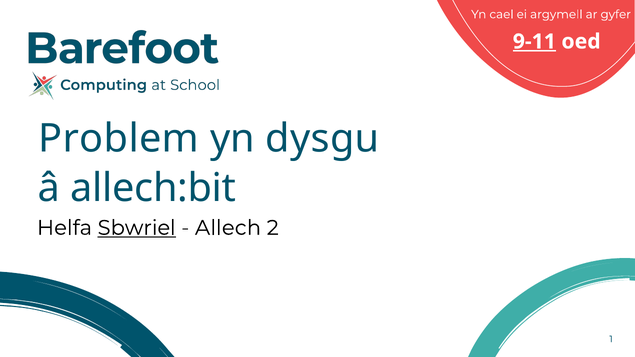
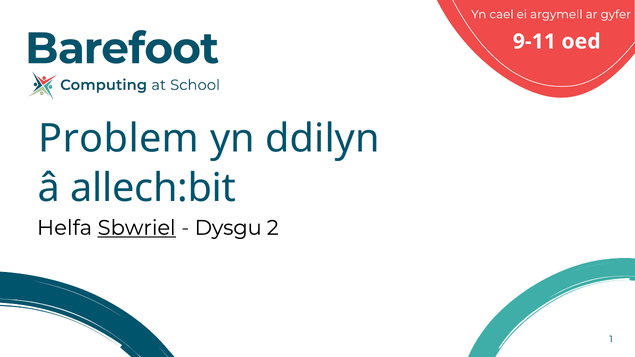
9-11 underline: present -> none
dysgu: dysgu -> ddilyn
Allech: Allech -> Dysgu
